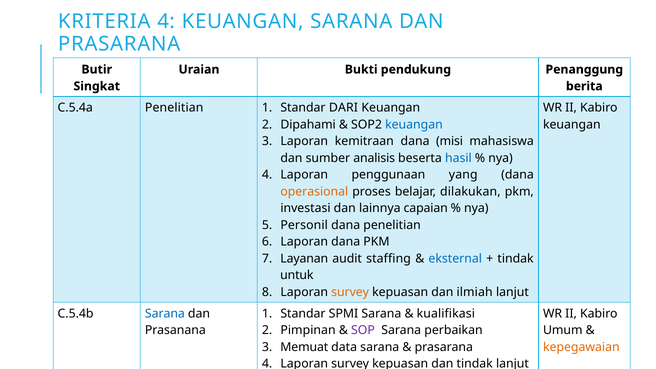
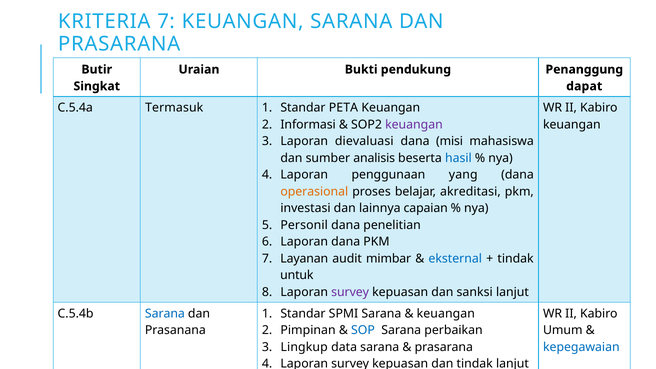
KRITERIA 4: 4 -> 7
berita: berita -> dapat
C.5.4a Penelitian: Penelitian -> Termasuk
DARI: DARI -> PETA
Dipahami: Dipahami -> Informasi
keuangan at (414, 125) colour: blue -> purple
kemitraan: kemitraan -> dievaluasi
dilakukan: dilakukan -> akreditasi
staffing: staffing -> mimbar
survey at (350, 292) colour: orange -> purple
ilmiah: ilmiah -> sanksi
kualifikasi at (446, 314): kualifikasi -> keuangan
SOP colour: purple -> blue
Memuat: Memuat -> Lingkup
kepegawaian colour: orange -> blue
